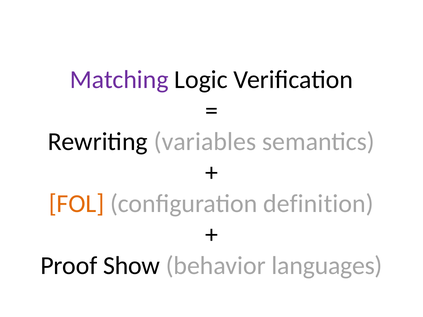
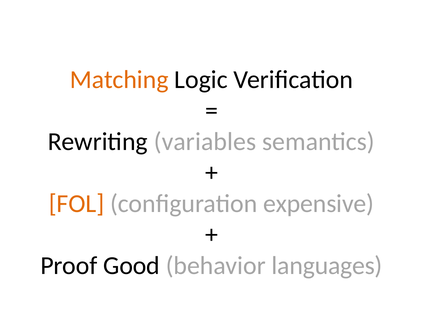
Matching colour: purple -> orange
definition: definition -> expensive
Show: Show -> Good
